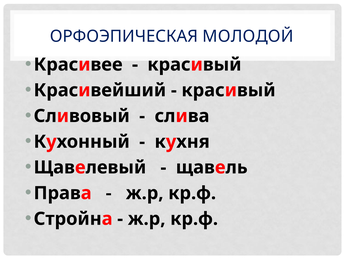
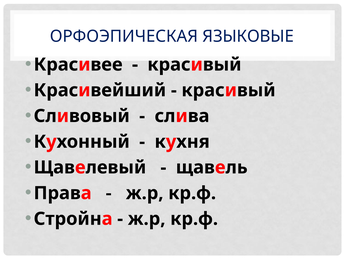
МОЛОДОЙ: МОЛОДОЙ -> ЯЗЫКОВЫЕ
